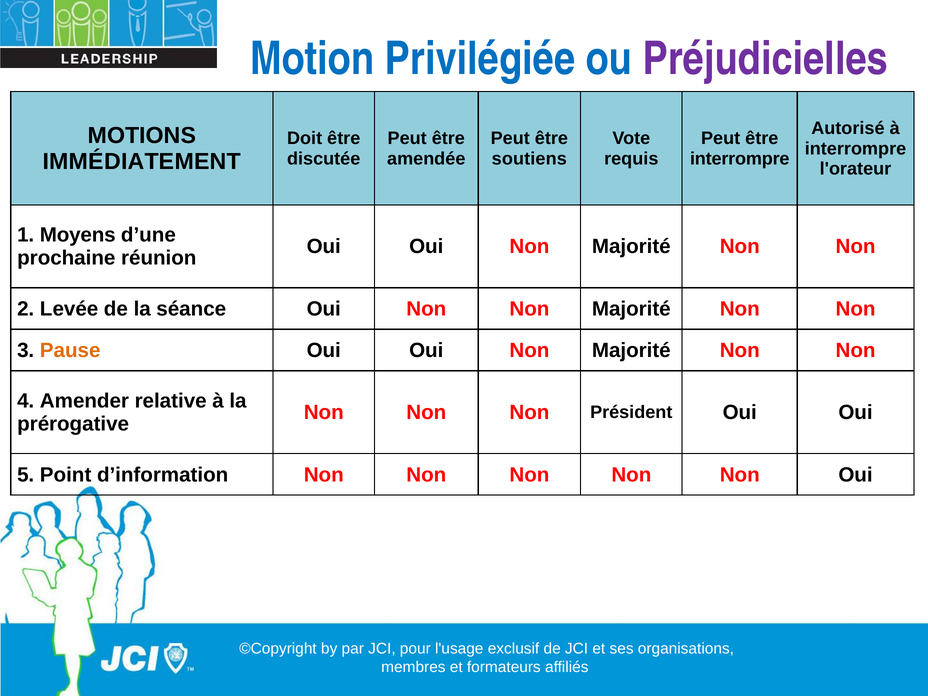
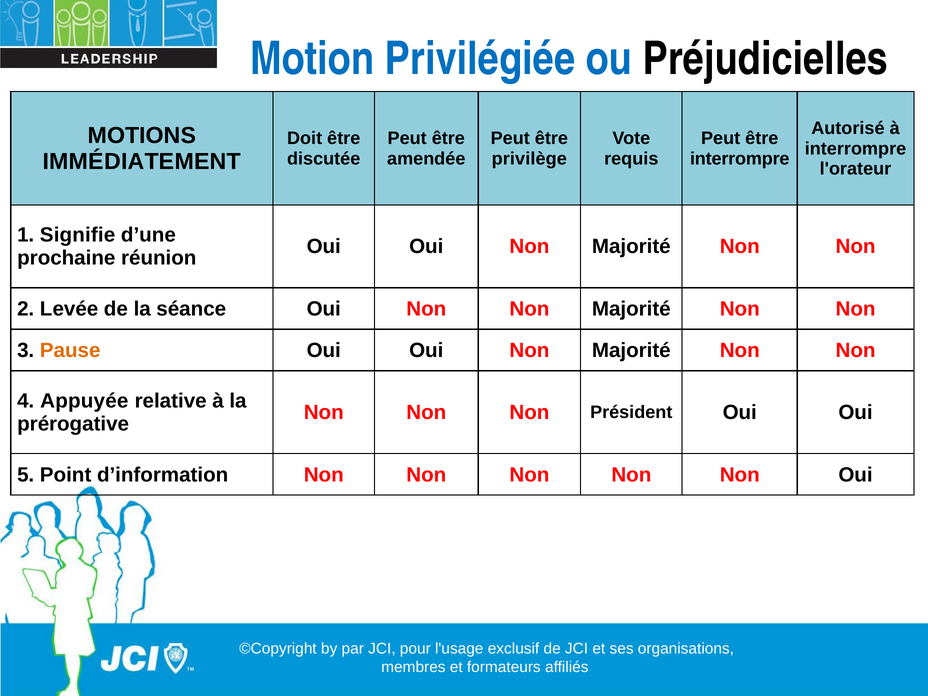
Préjudicielles colour: purple -> black
soutiens: soutiens -> privilège
Moyens: Moyens -> Signifie
Amender: Amender -> Appuyée
